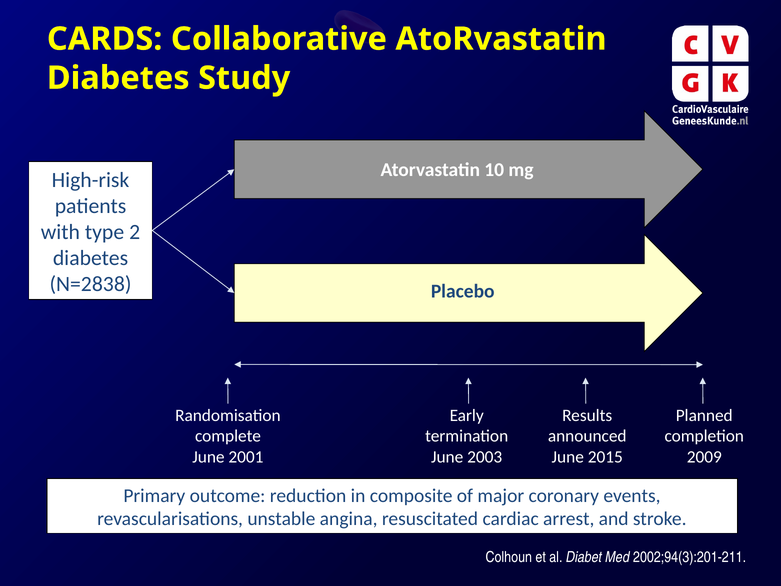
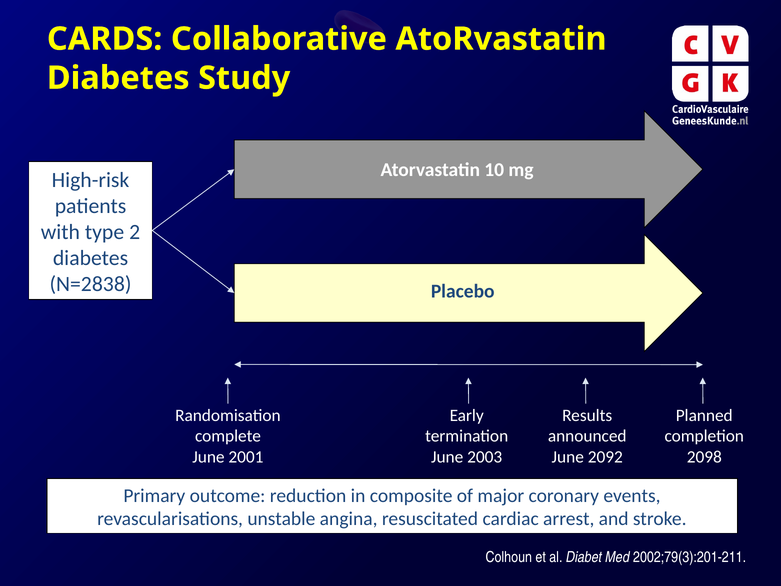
2015: 2015 -> 2092
2009: 2009 -> 2098
2002;94(3):201-211: 2002;94(3):201-211 -> 2002;79(3):201-211
